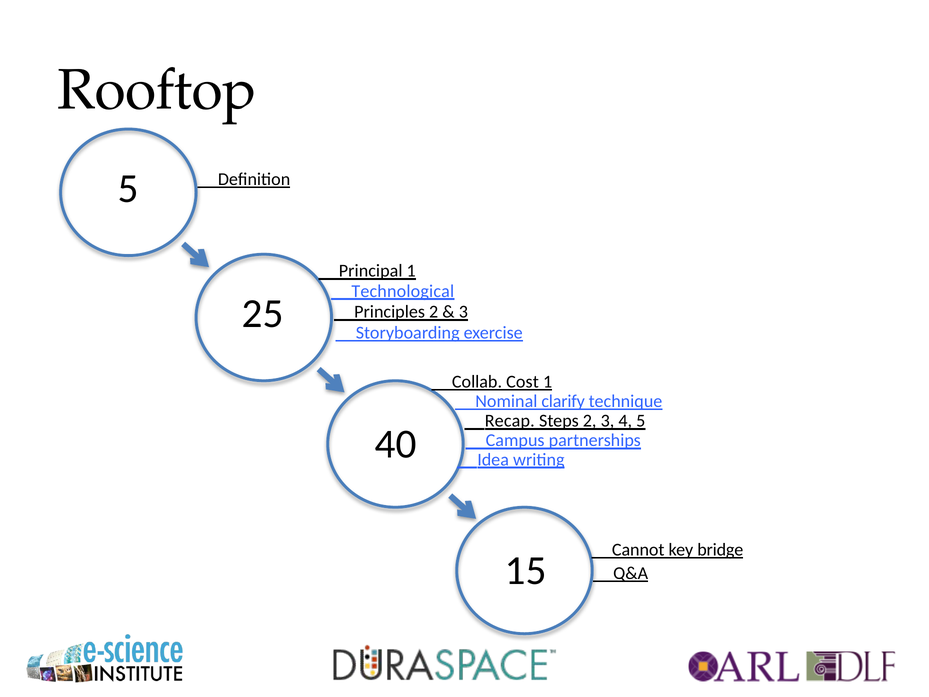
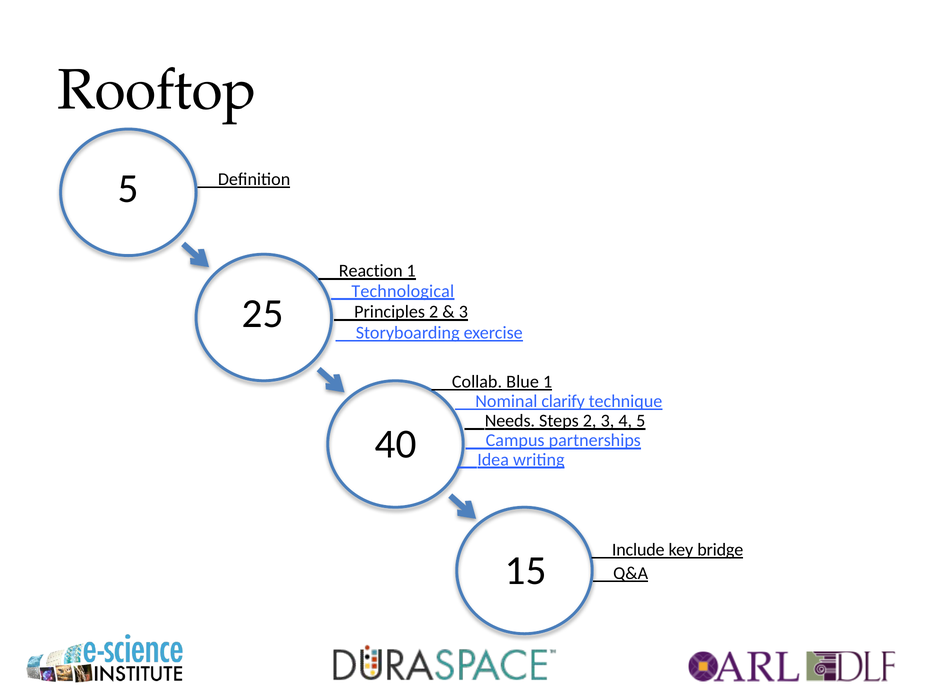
Principal: Principal -> Reaction
Cost: Cost -> Blue
Recap: Recap -> Needs
Cannot: Cannot -> Include
